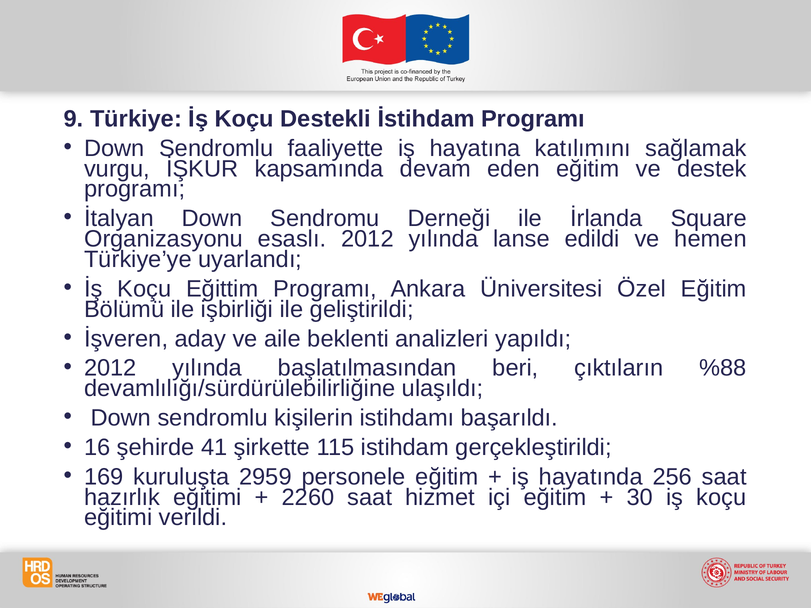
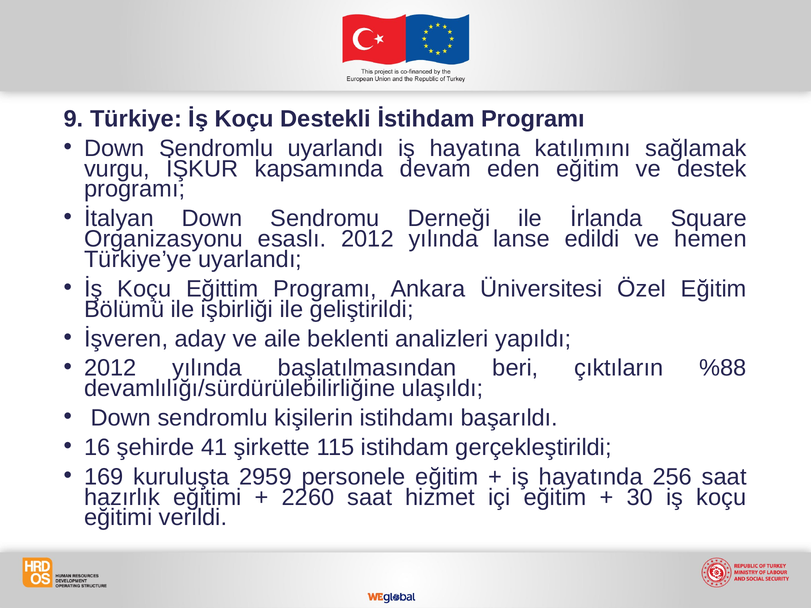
Sendromlu faaliyette: faaliyette -> uyarlandı
